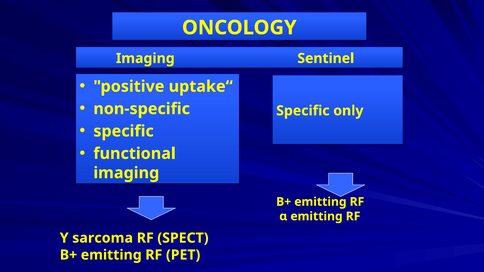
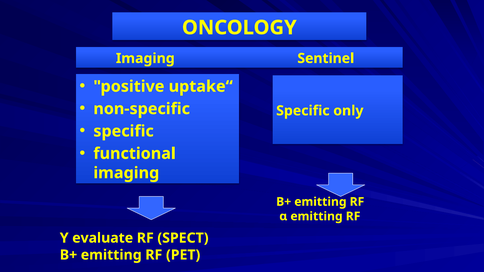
sarcoma: sarcoma -> evaluate
